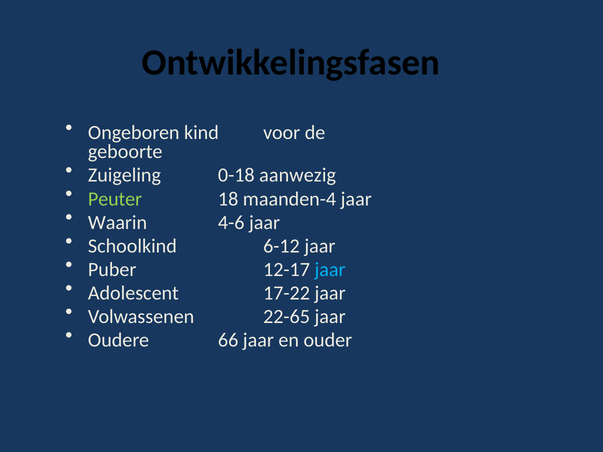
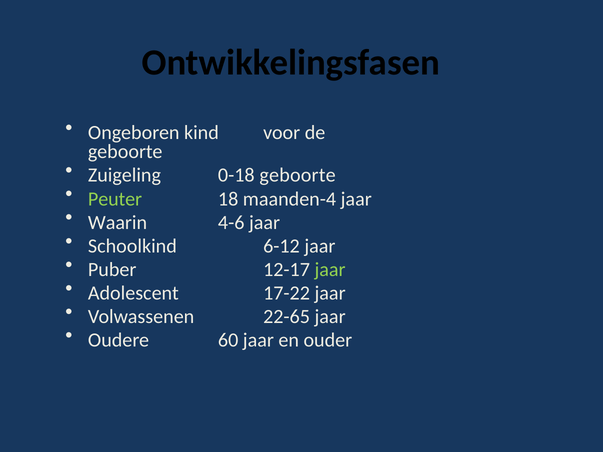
0-18 aanwezig: aanwezig -> geboorte
jaar at (330, 270) colour: light blue -> light green
66: 66 -> 60
